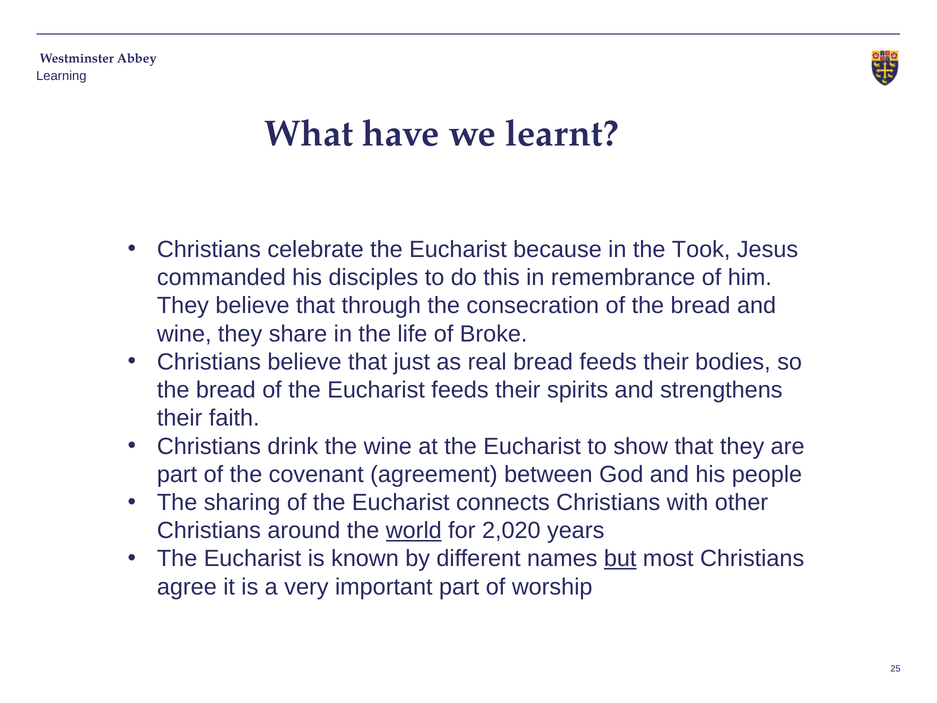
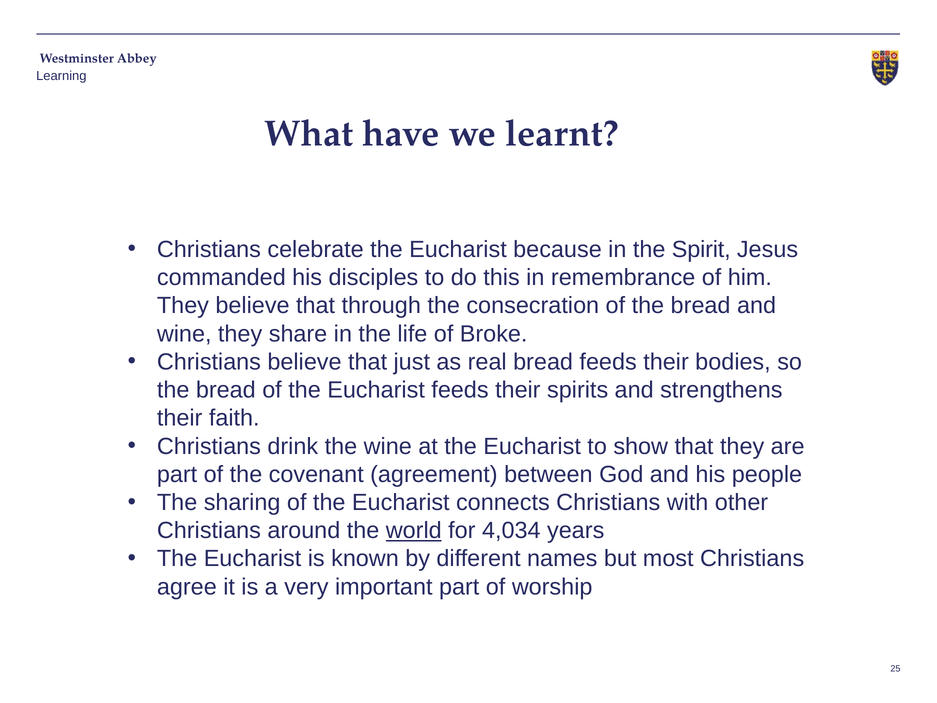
Took: Took -> Spirit
2,020: 2,020 -> 4,034
but underline: present -> none
